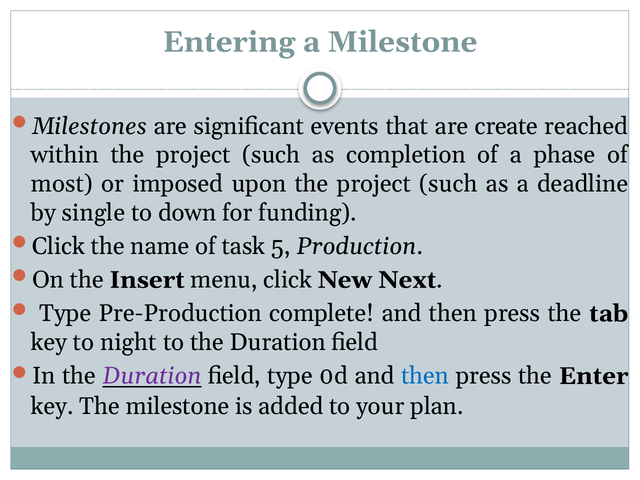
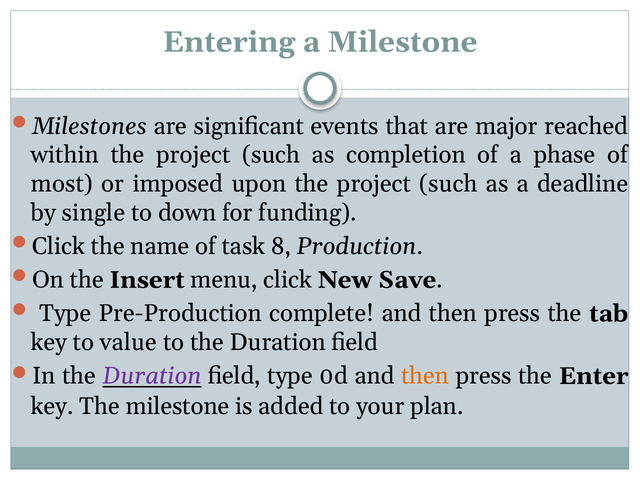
create: create -> major
5: 5 -> 8
Next: Next -> Save
night: night -> value
then at (425, 376) colour: blue -> orange
